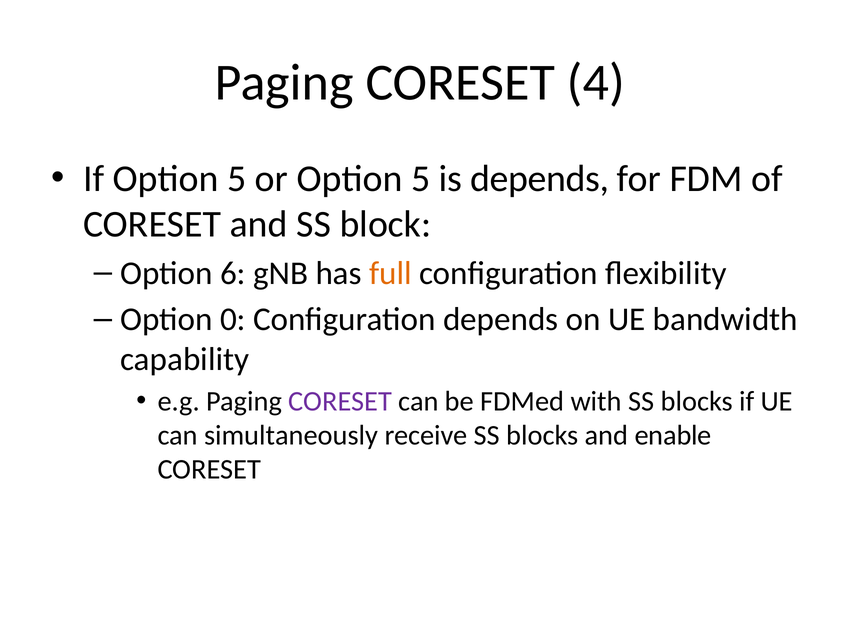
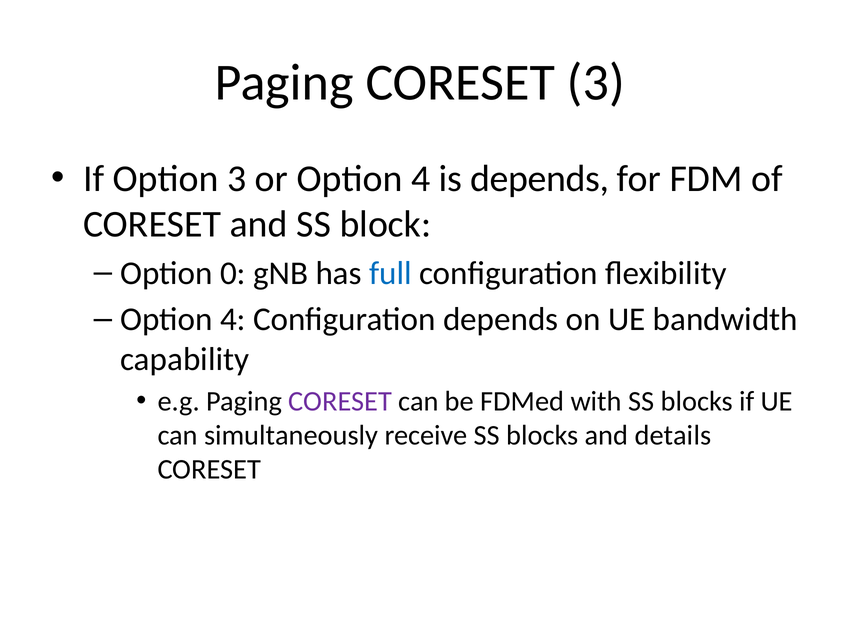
CORESET 4: 4 -> 3
If Option 5: 5 -> 3
or Option 5: 5 -> 4
6: 6 -> 0
full colour: orange -> blue
0 at (233, 319): 0 -> 4
enable: enable -> details
